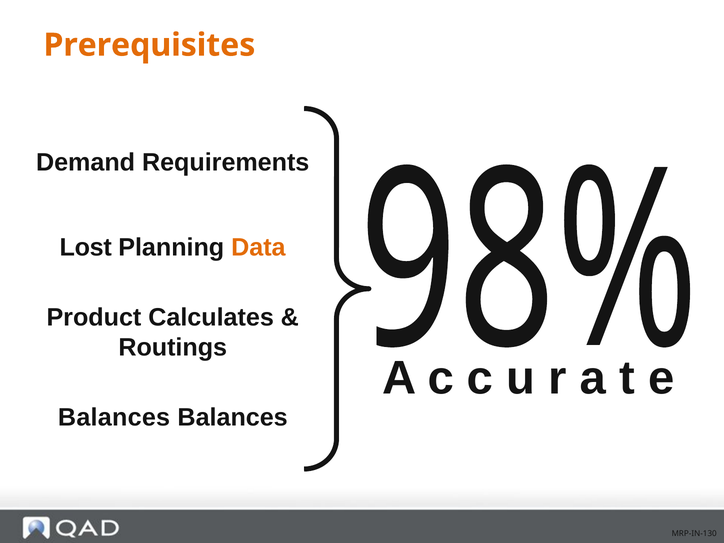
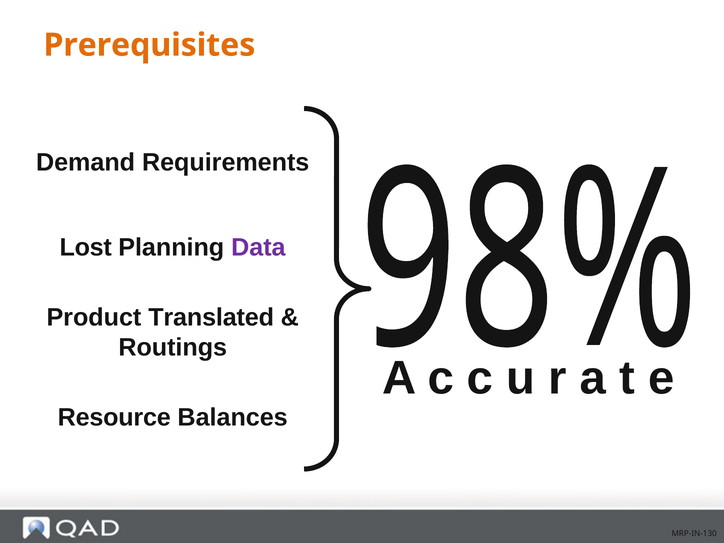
Data colour: orange -> purple
Calculates: Calculates -> Translated
Balances at (114, 417): Balances -> Resource
